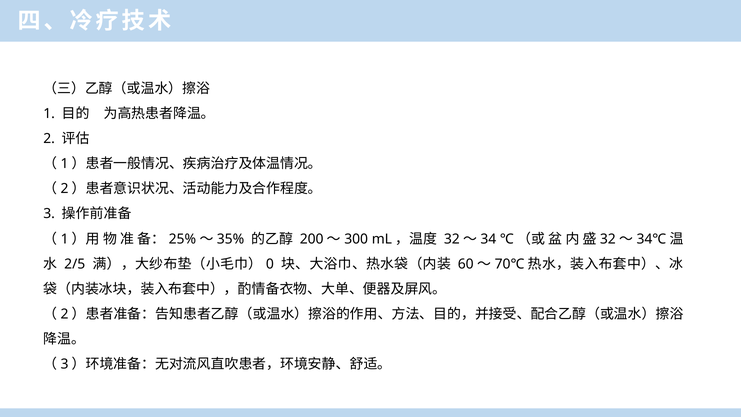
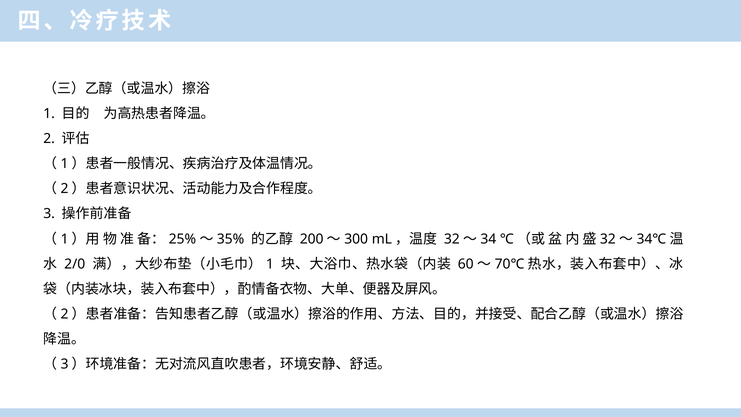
2/5: 2/5 -> 2/0
0 at (270, 264): 0 -> 1
